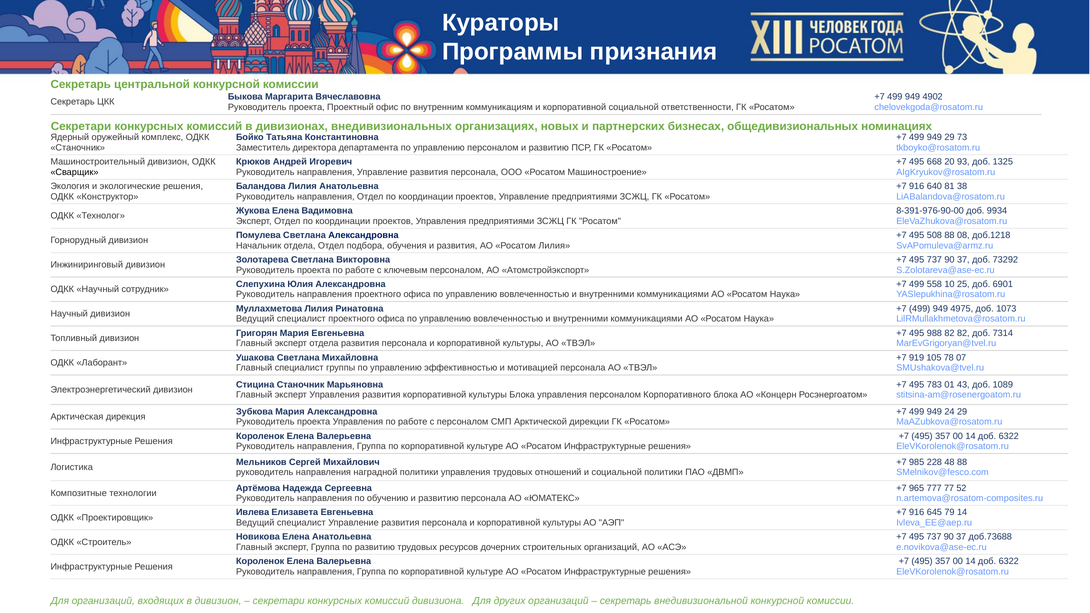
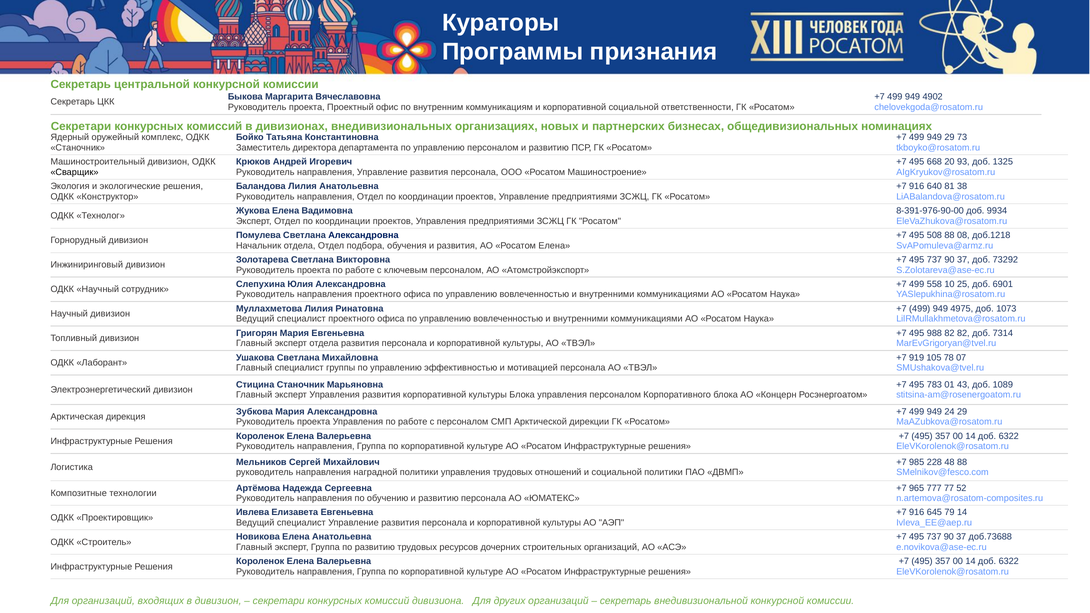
Росатом Лилия: Лилия -> Елена
